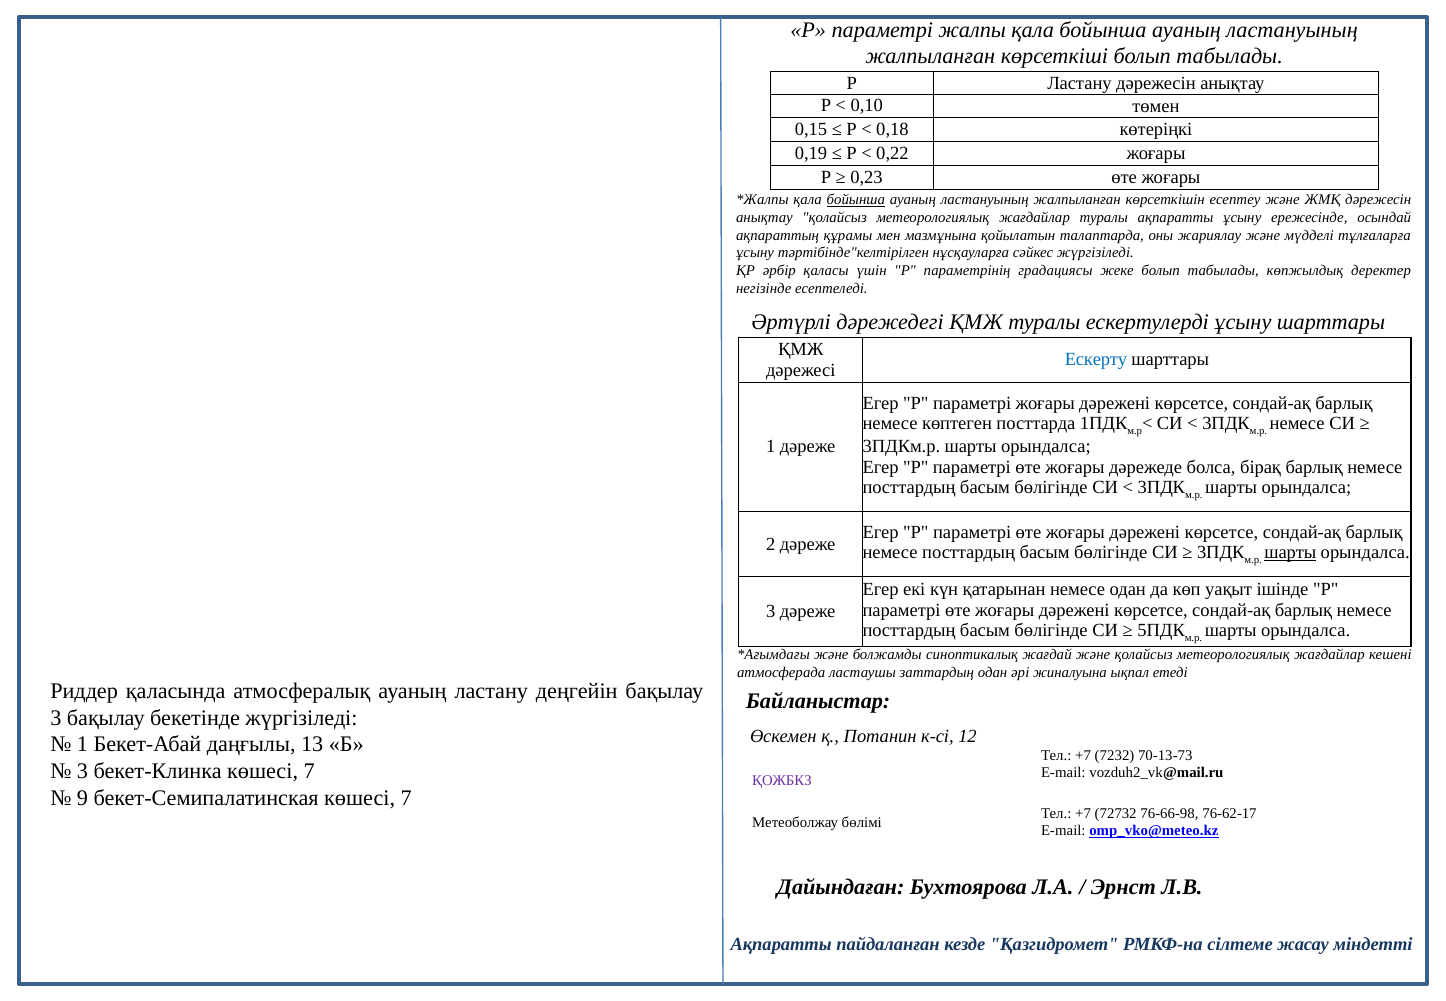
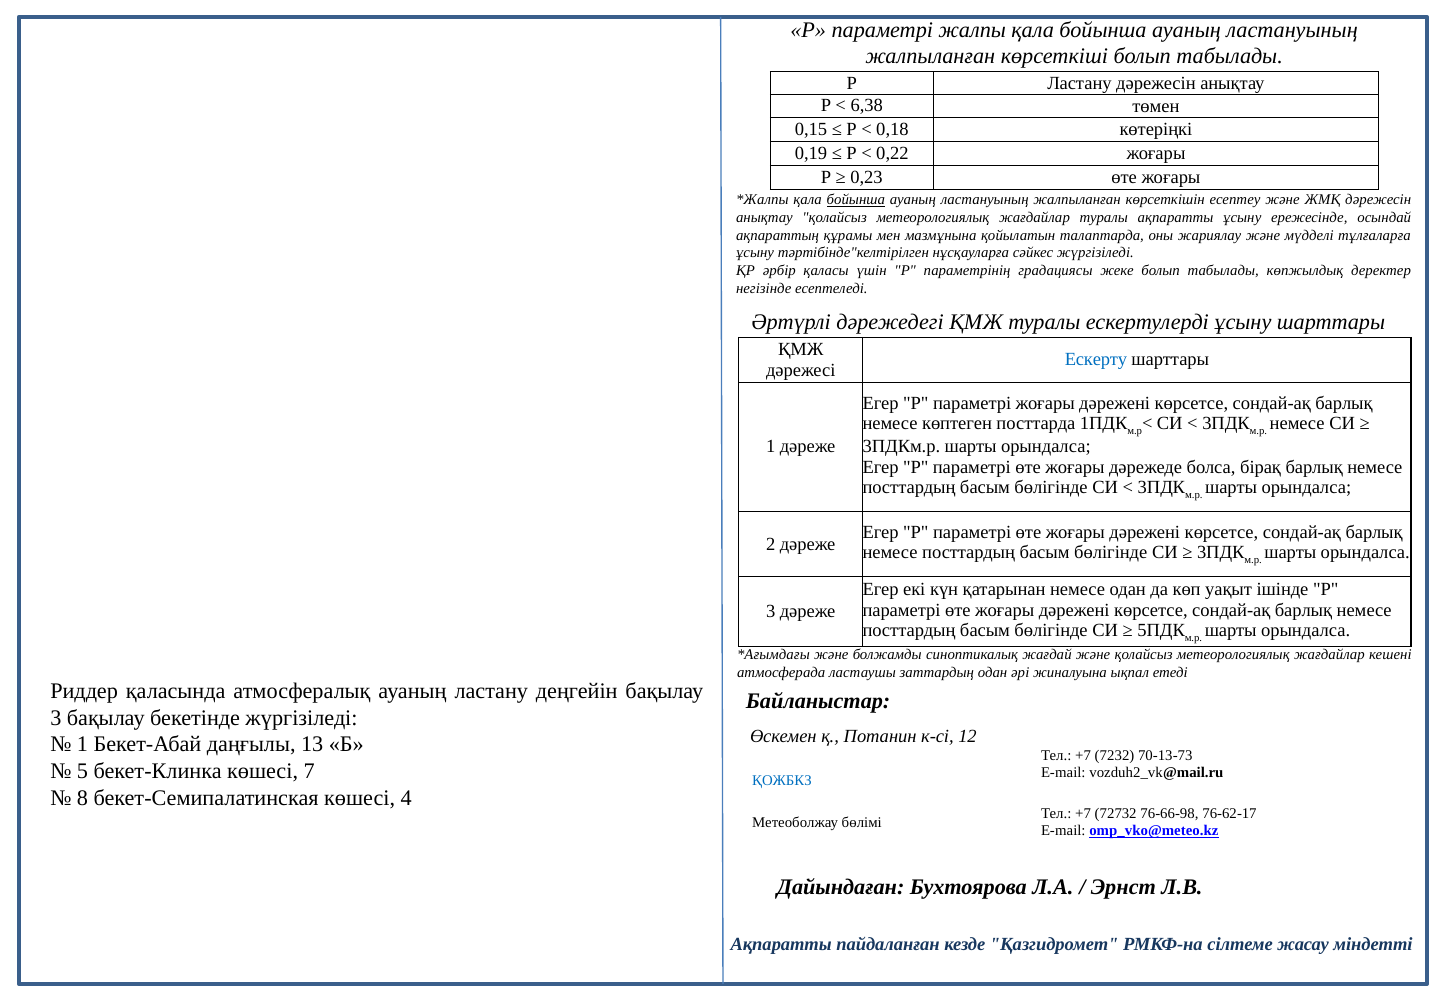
0,10: 0,10 -> 6,38
шарты at (1290, 553) underline: present -> none
3 at (83, 771): 3 -> 5
ҚОЖБКЗ colour: purple -> blue
9: 9 -> 8
бекет-Семипалатинская көшесі 7: 7 -> 4
